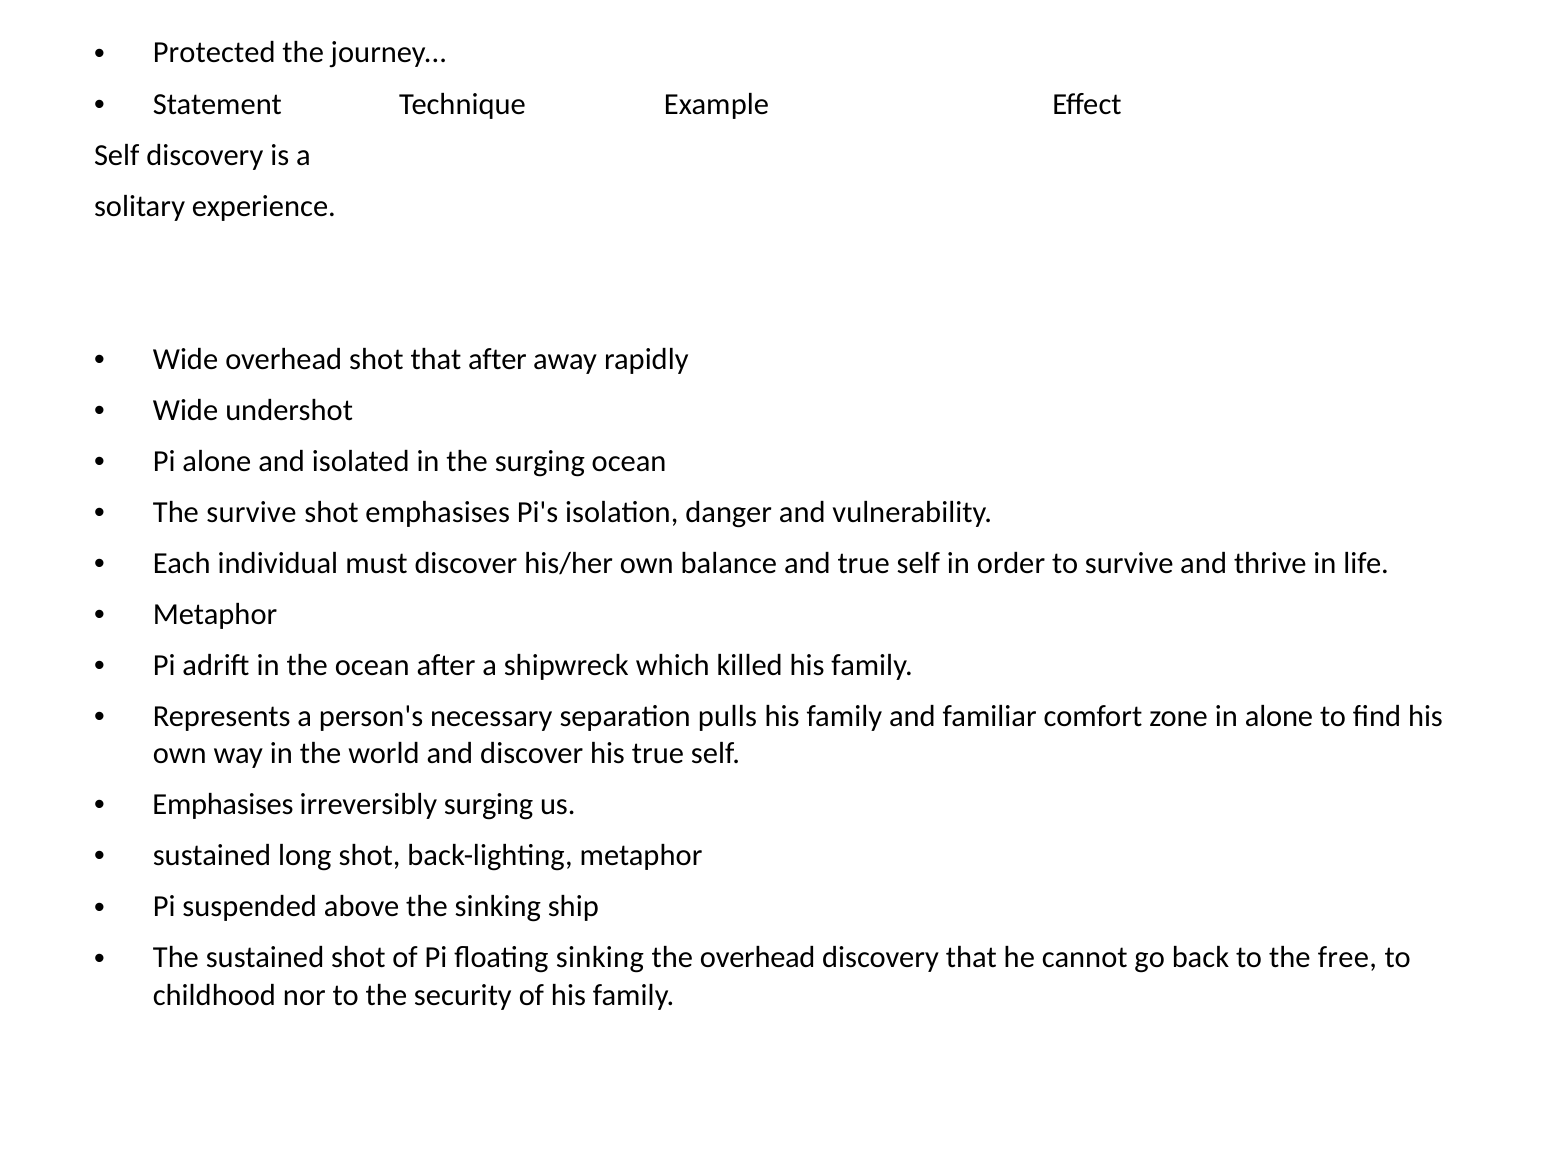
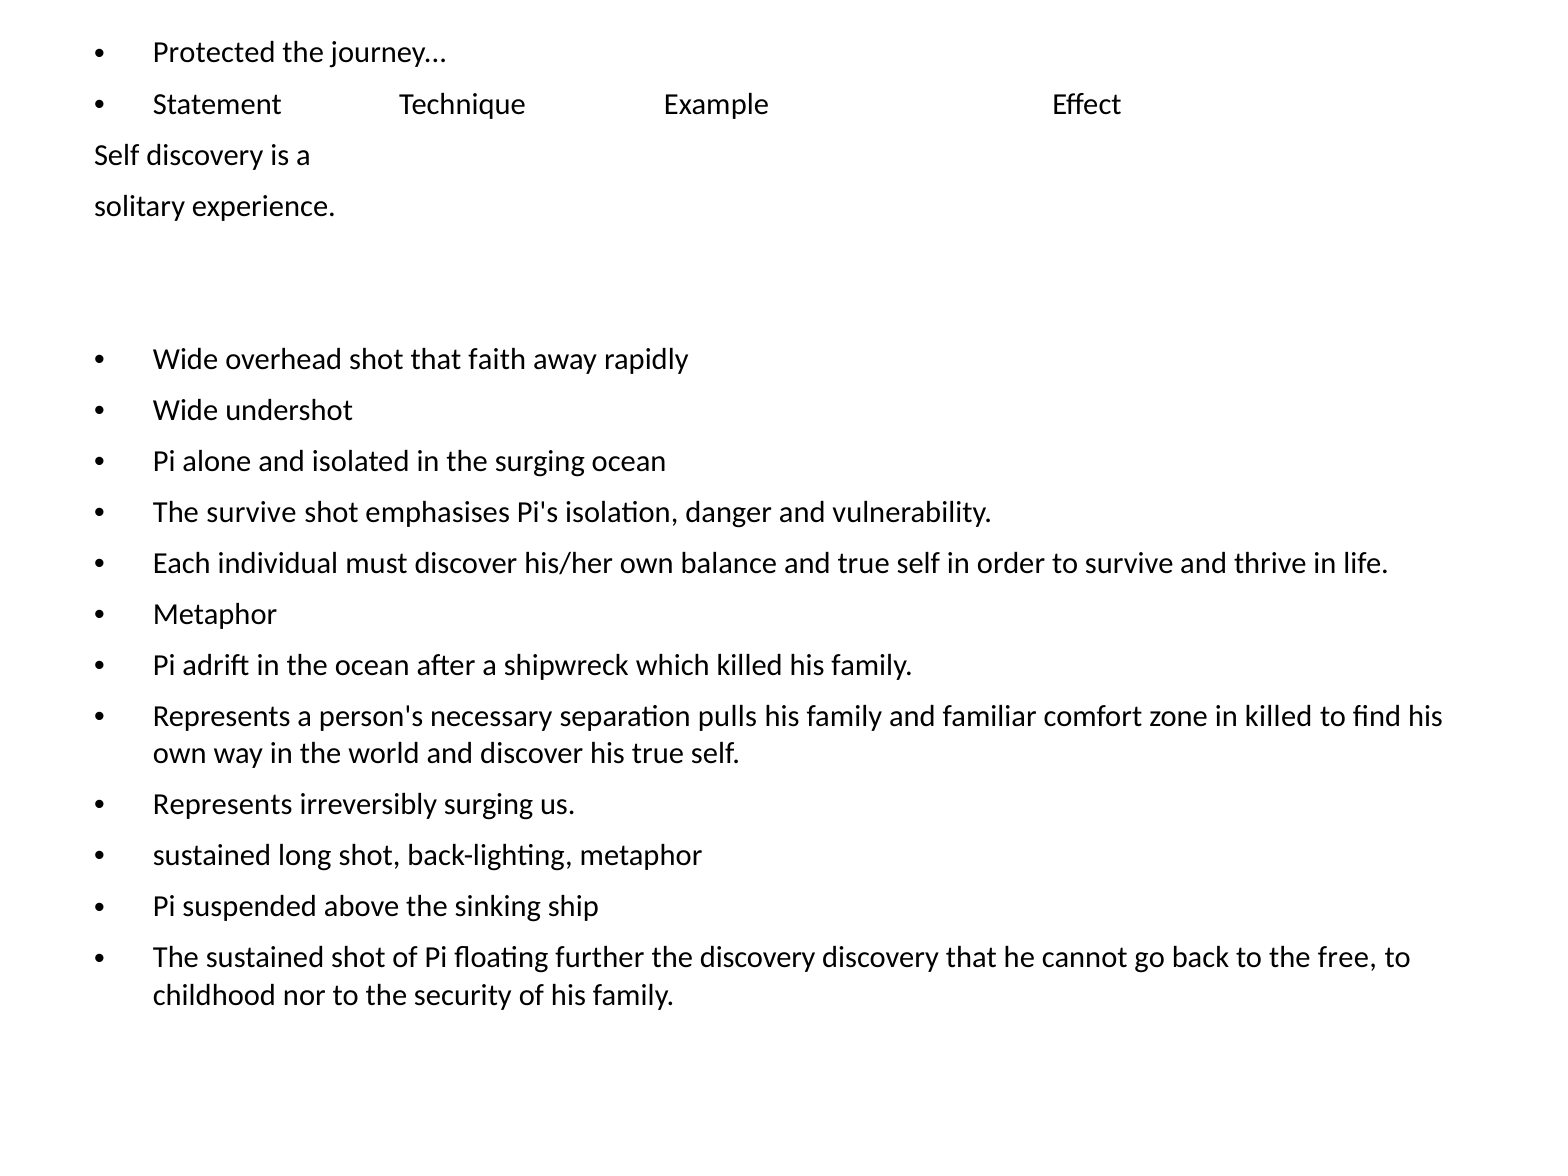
that after: after -> faith
in alone: alone -> killed
Emphasises at (223, 805): Emphasises -> Represents
floating sinking: sinking -> further
the overhead: overhead -> discovery
